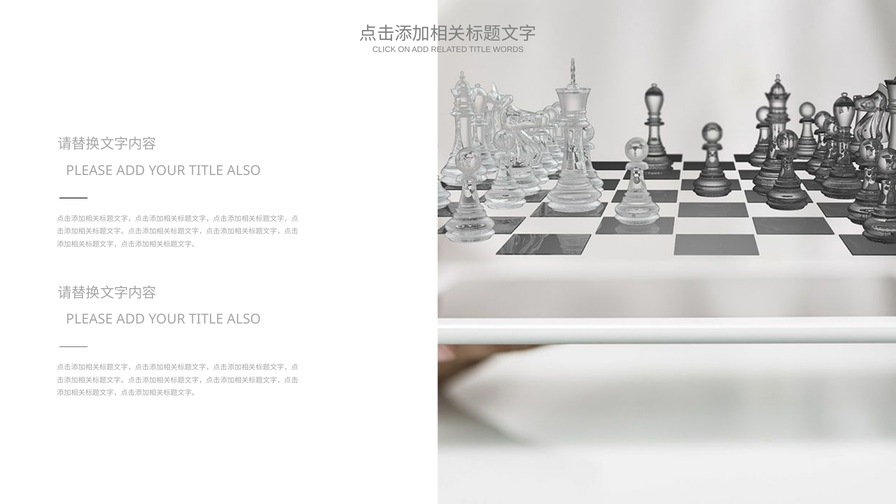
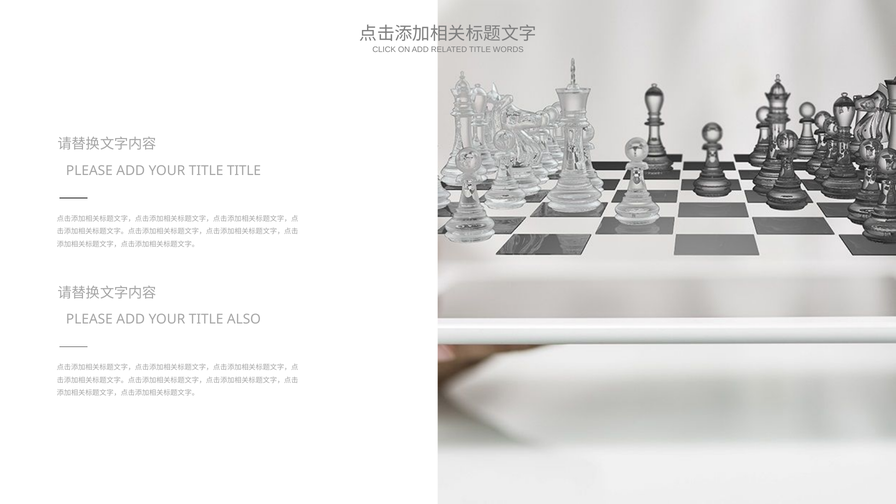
ALSO at (244, 171): ALSO -> TITLE
